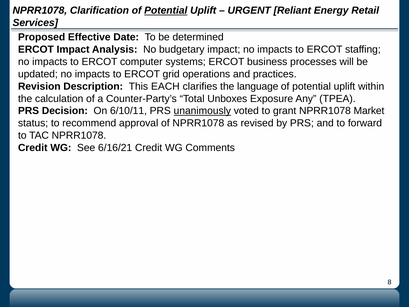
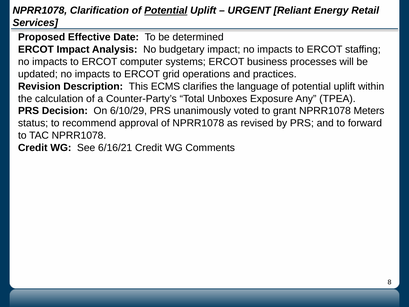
EACH: EACH -> ECMS
6/10/11: 6/10/11 -> 6/10/29
unanimously underline: present -> none
Market: Market -> Meters
